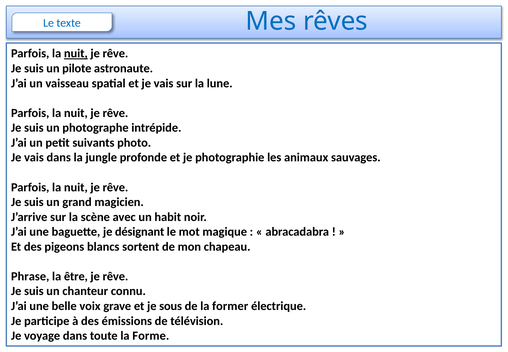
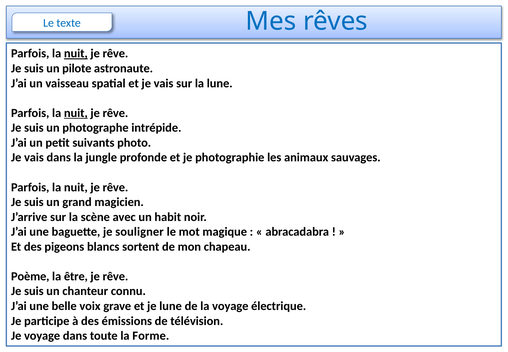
nuit at (76, 113) underline: none -> present
désignant: désignant -> souligner
Phrase: Phrase -> Poème
je sous: sous -> lune
la former: former -> voyage
